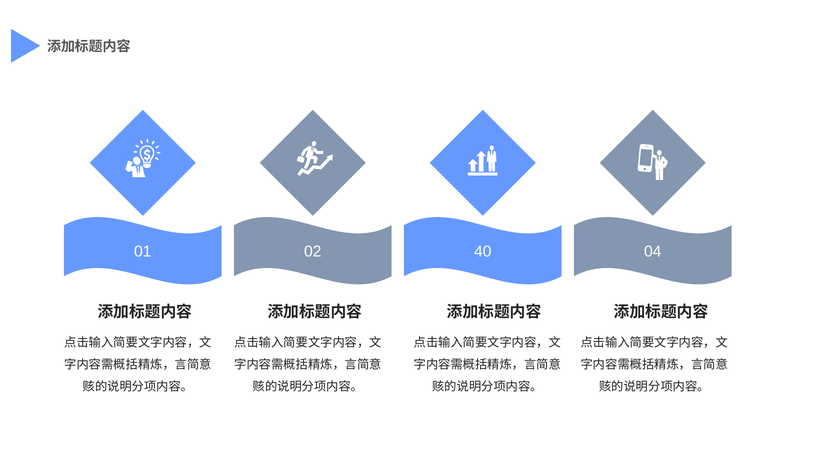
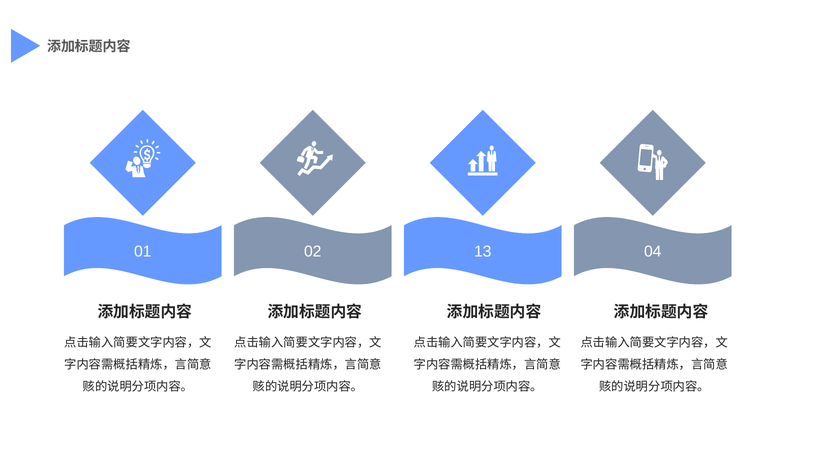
40: 40 -> 13
